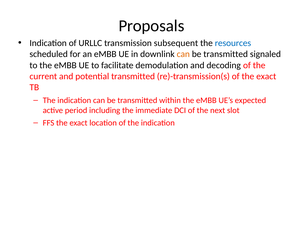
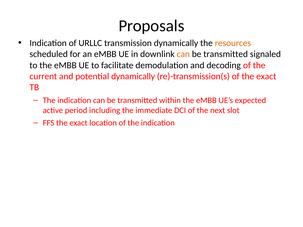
transmission subsequent: subsequent -> dynamically
resources colour: blue -> orange
potential transmitted: transmitted -> dynamically
